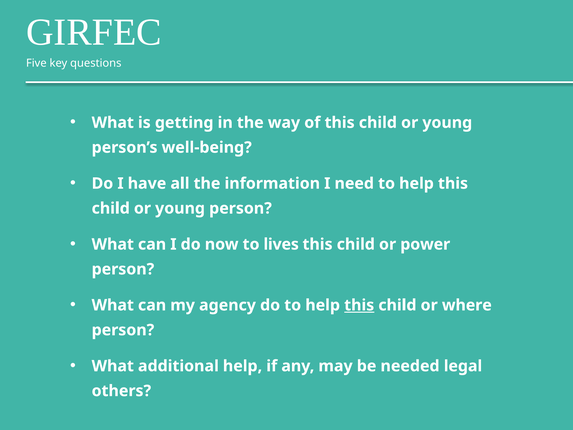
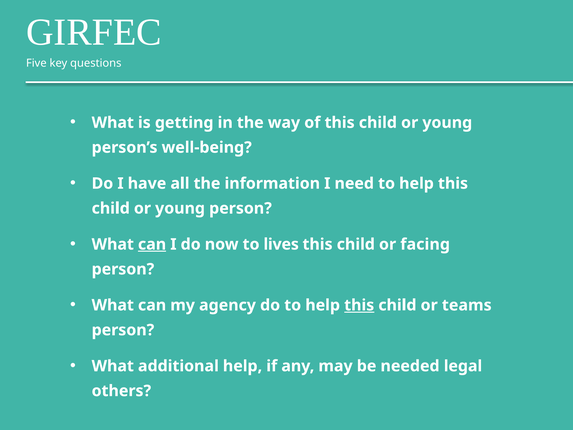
can at (152, 244) underline: none -> present
power: power -> facing
where: where -> teams
